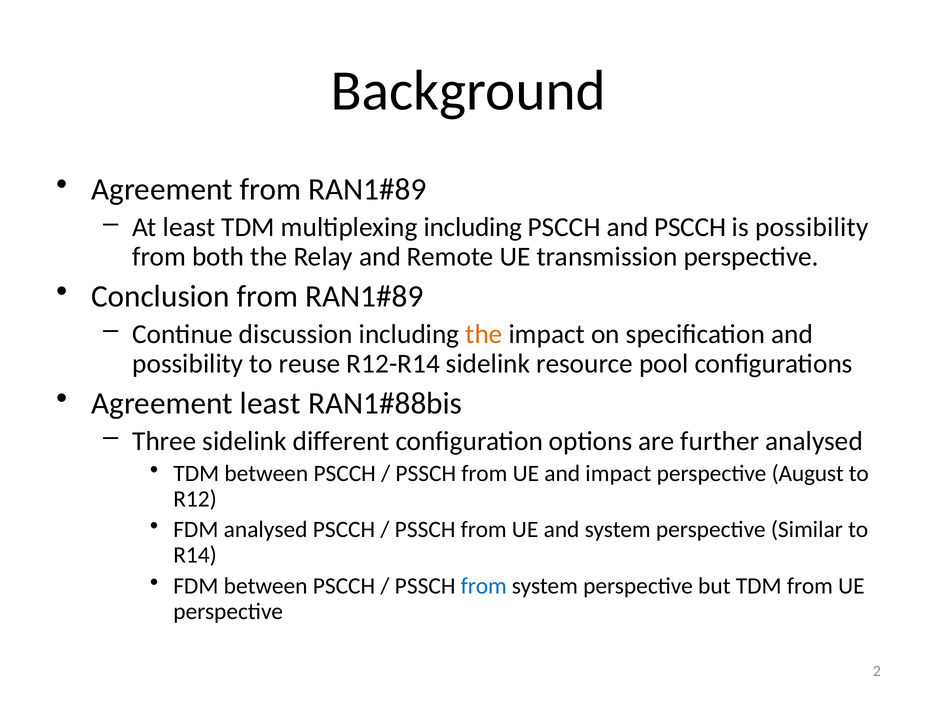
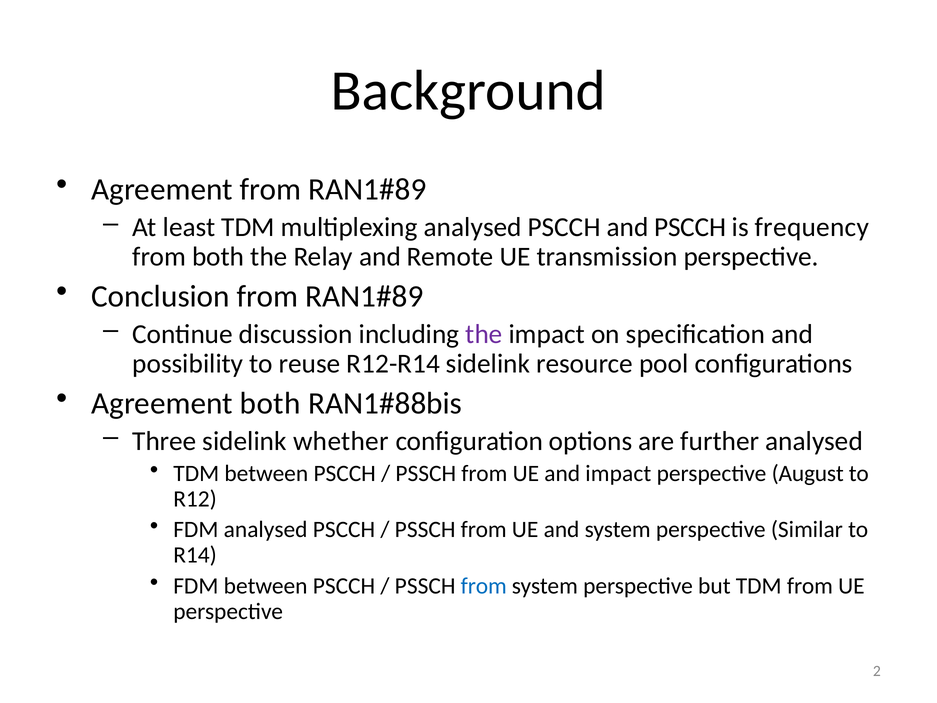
multiplexing including: including -> analysed
is possibility: possibility -> frequency
the at (484, 334) colour: orange -> purple
Agreement least: least -> both
different: different -> whether
